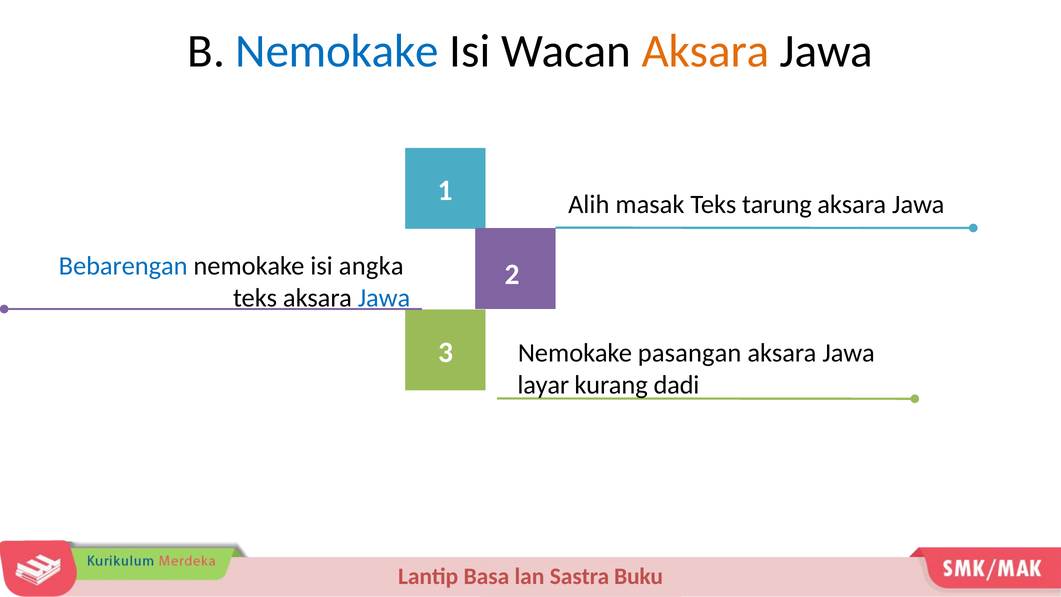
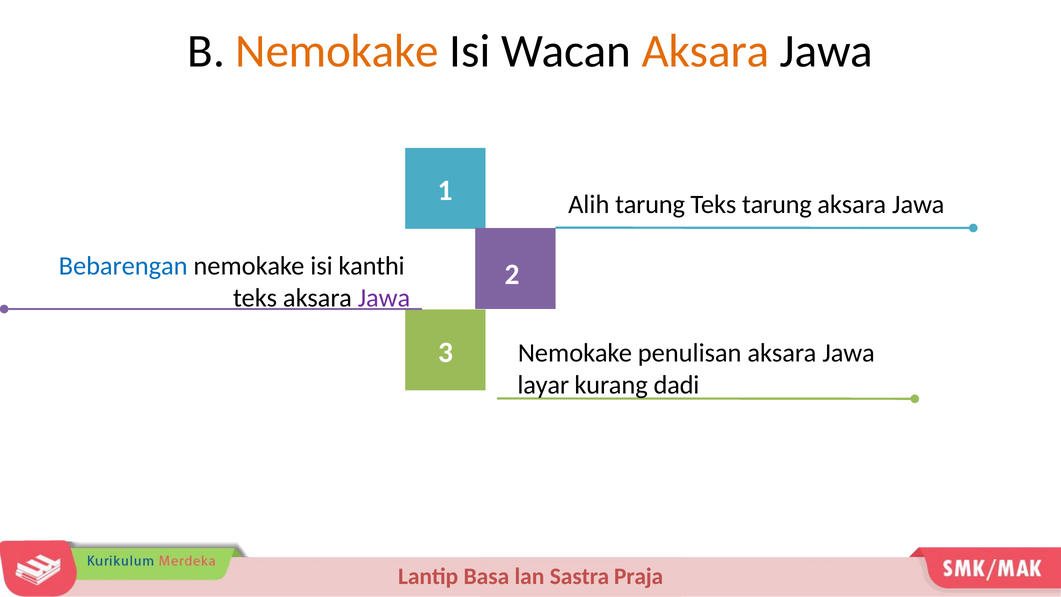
Nemokake at (337, 51) colour: blue -> orange
Alih masak: masak -> tarung
angka: angka -> kanthi
Jawa at (384, 298) colour: blue -> purple
pasangan: pasangan -> penulisan
Buku: Buku -> Praja
